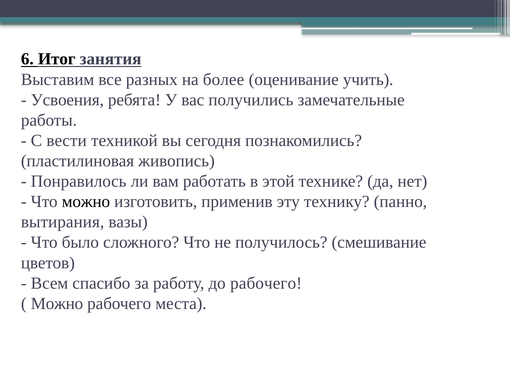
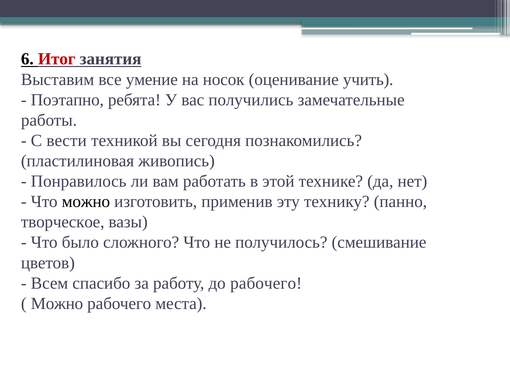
Итог colour: black -> red
разных: разных -> умение
более: более -> носок
Усвоения: Усвоения -> Поэтапно
вытирания: вытирания -> творческое
